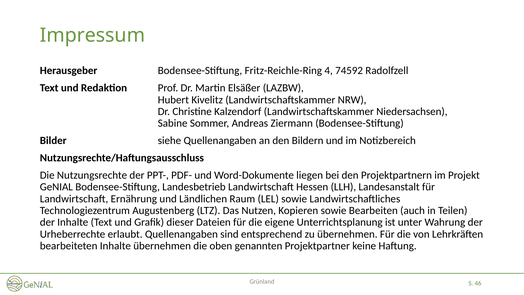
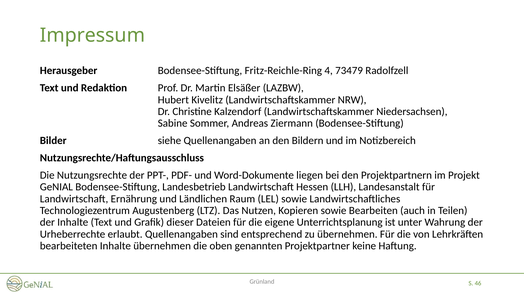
74592: 74592 -> 73479
